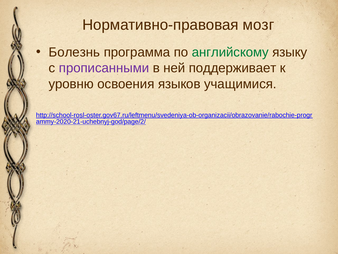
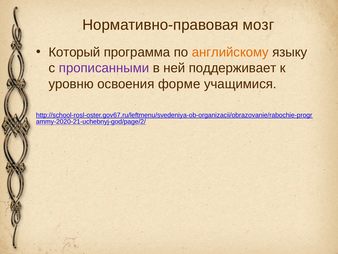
Болезнь: Болезнь -> Который
английскому colour: green -> orange
языков: языков -> форме
